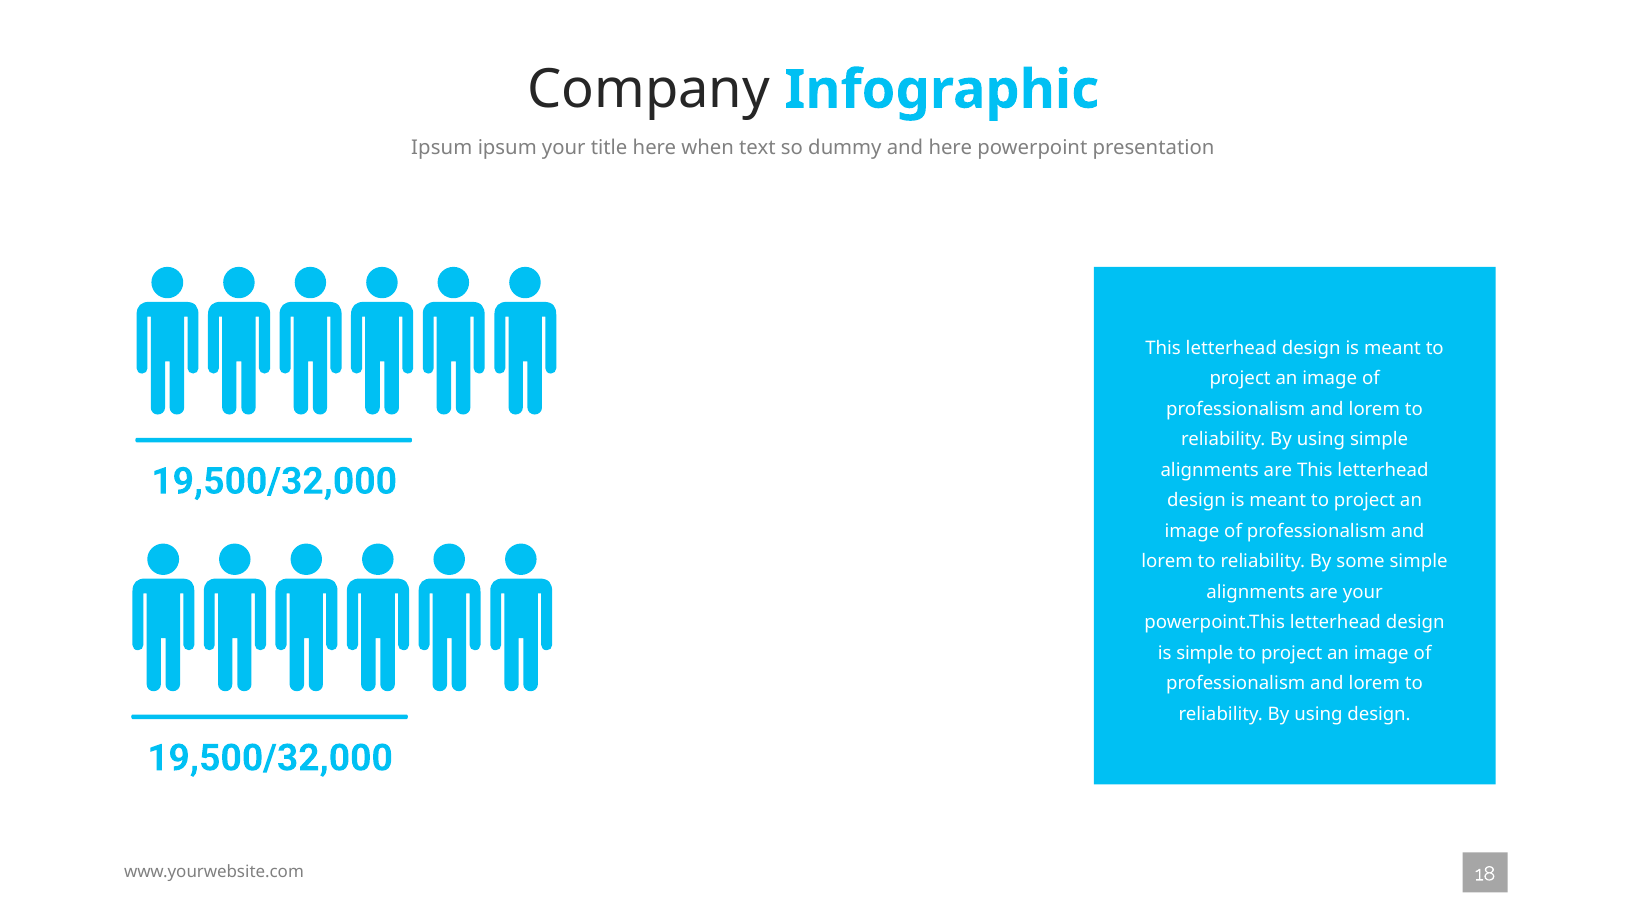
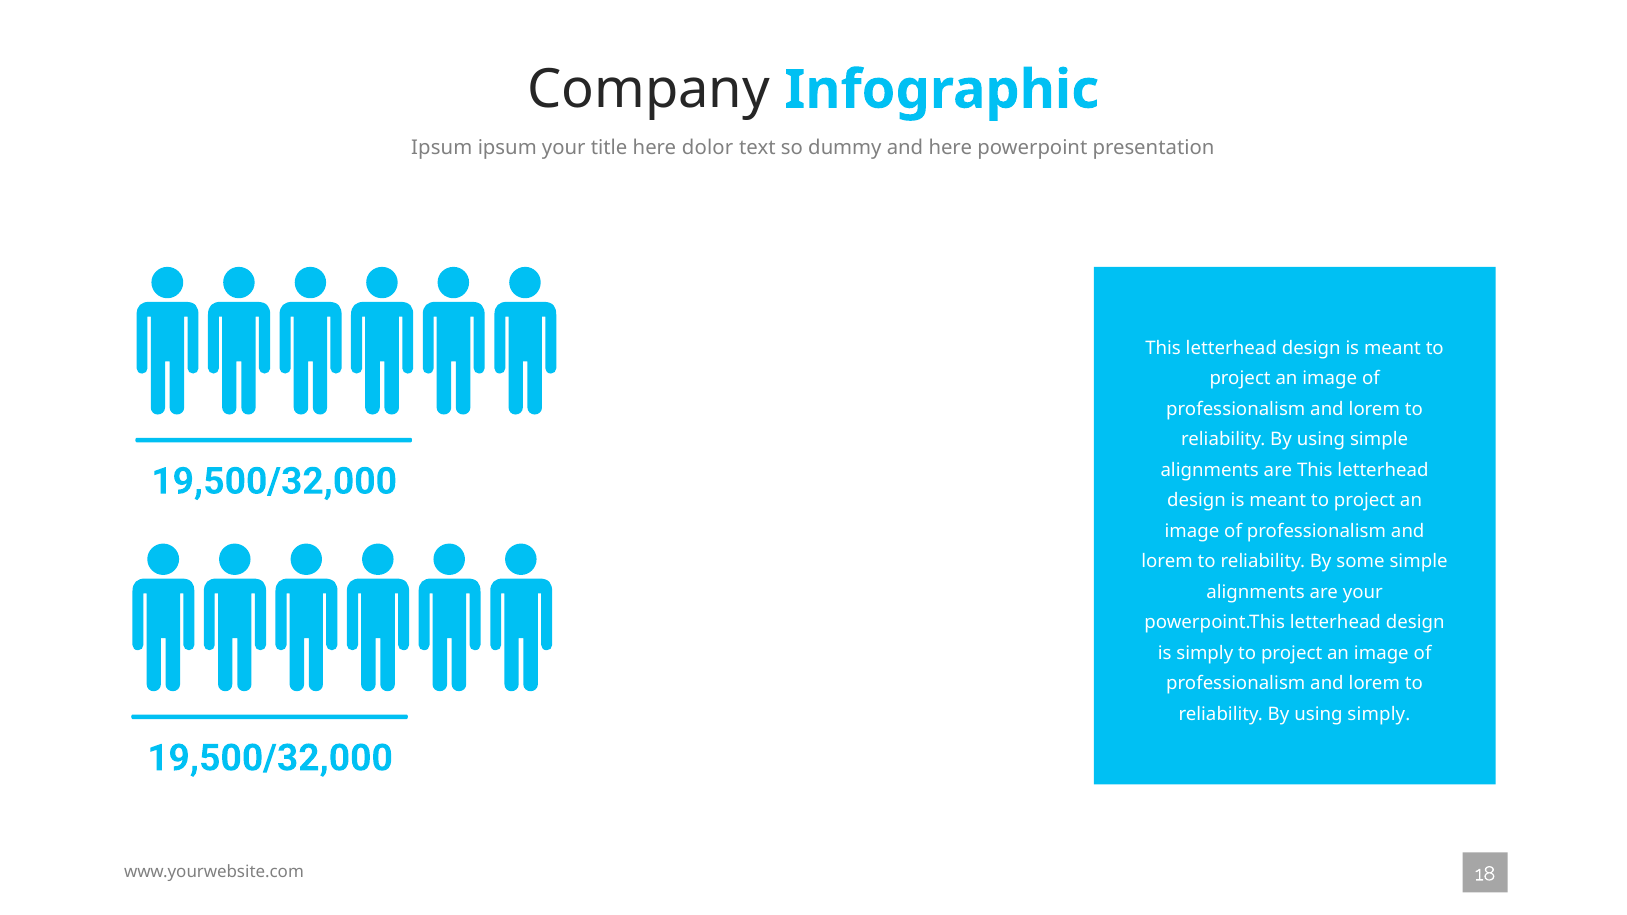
when: when -> dolor
is simple: simple -> simply
using design: design -> simply
